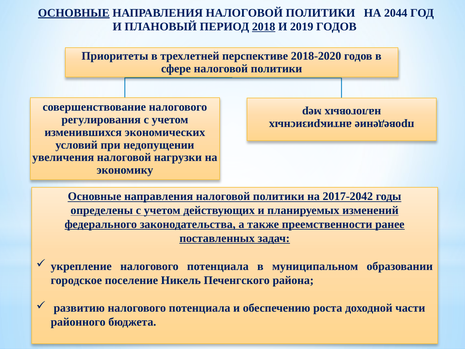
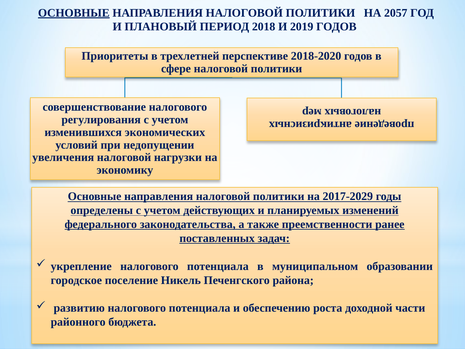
2044: 2044 -> 2057
2018 underline: present -> none
2017-2042: 2017-2042 -> 2017-2029
